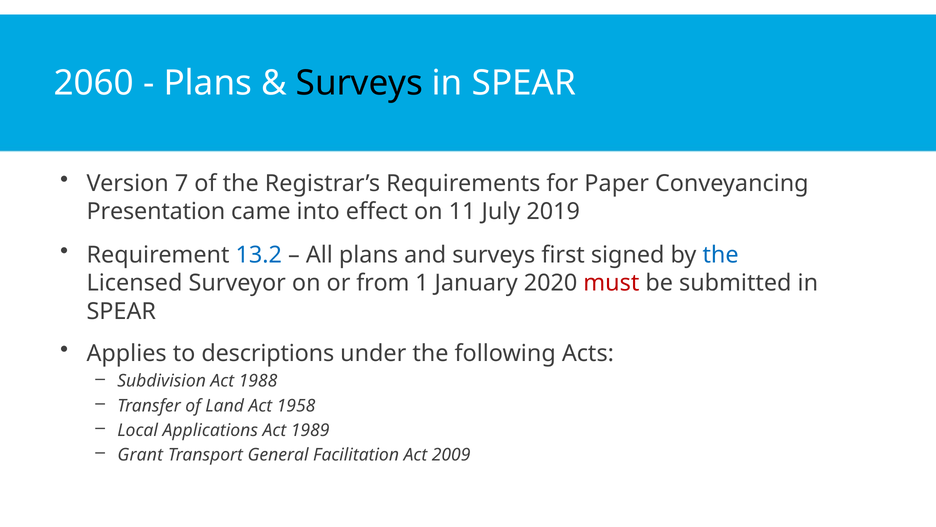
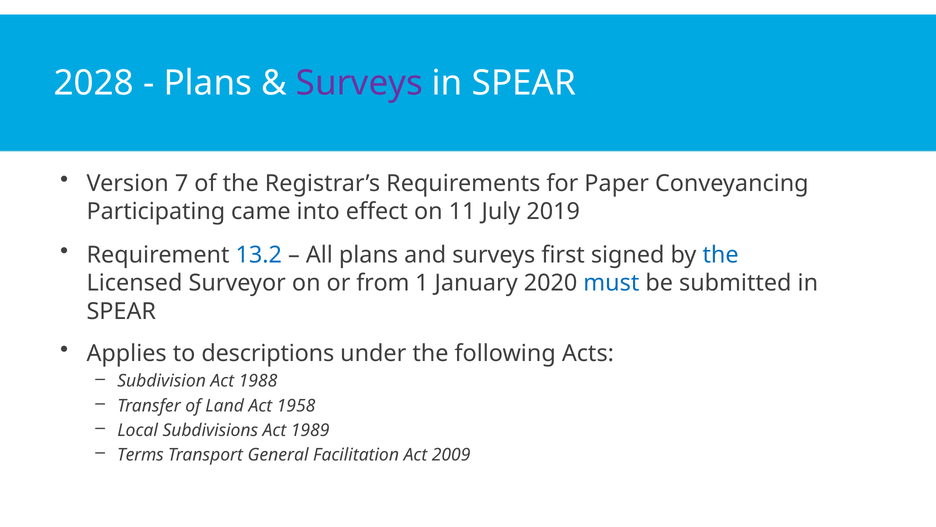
2060: 2060 -> 2028
Surveys at (359, 83) colour: black -> purple
Presentation: Presentation -> Participating
must colour: red -> blue
Applications: Applications -> Subdivisions
Grant: Grant -> Terms
